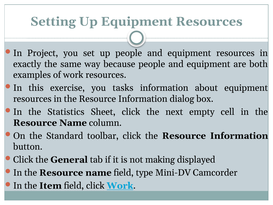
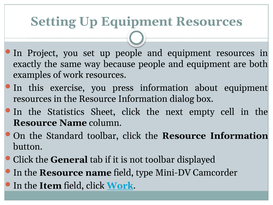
tasks: tasks -> press
not making: making -> toolbar
